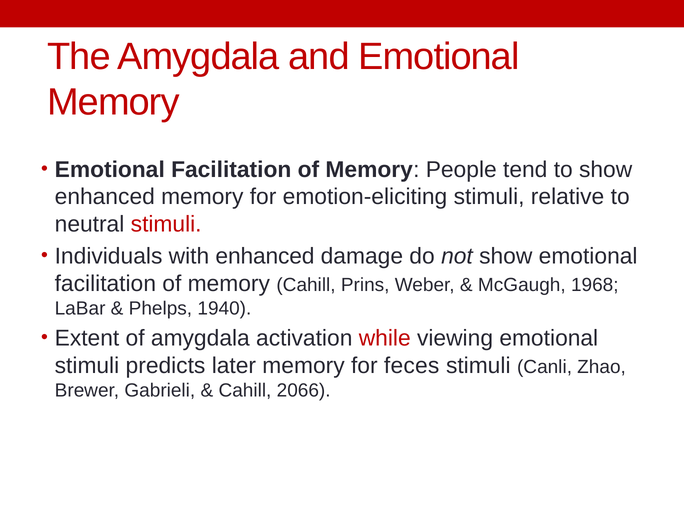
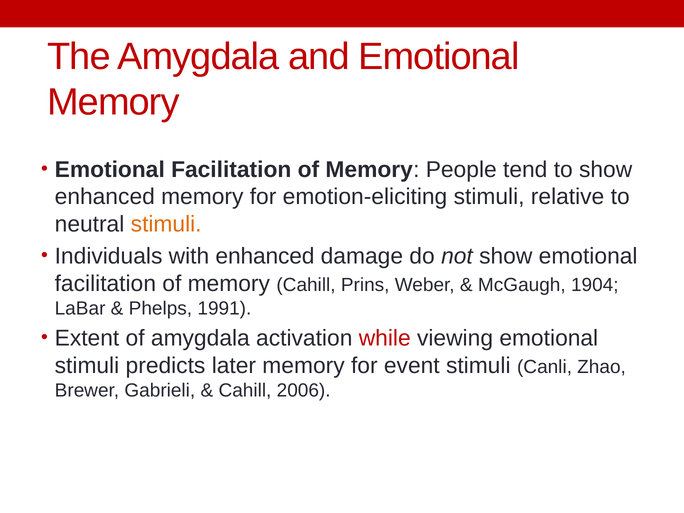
stimuli at (166, 224) colour: red -> orange
1968: 1968 -> 1904
1940: 1940 -> 1991
feces: feces -> event
2066: 2066 -> 2006
